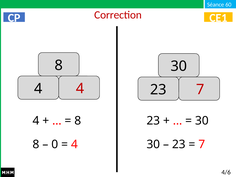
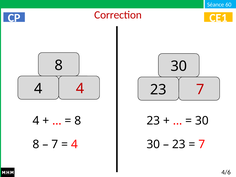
0 at (55, 144): 0 -> 7
